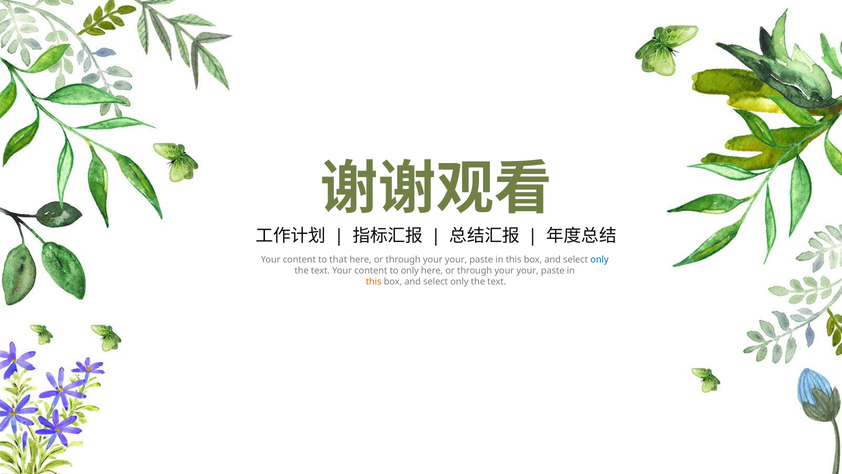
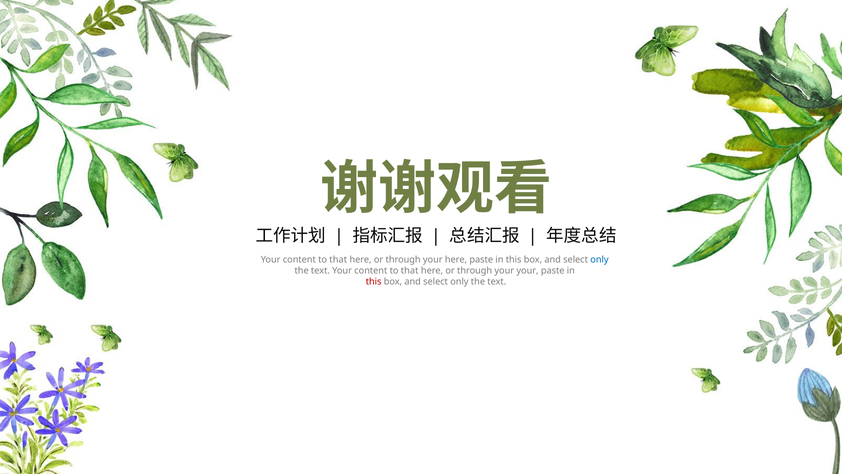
your at (456, 260): your -> here
only at (410, 271): only -> that
this at (374, 282) colour: orange -> red
